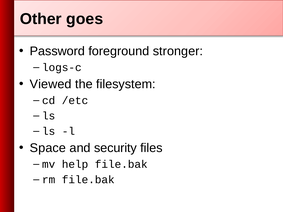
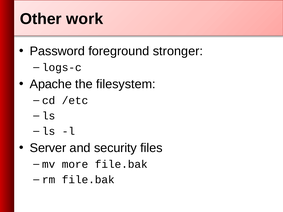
goes: goes -> work
Viewed: Viewed -> Apache
Space: Space -> Server
help: help -> more
